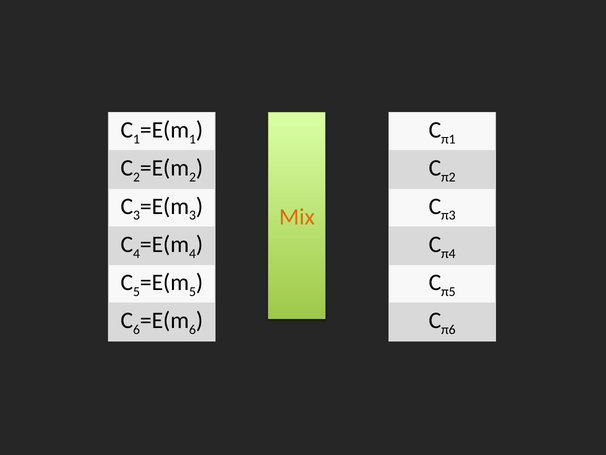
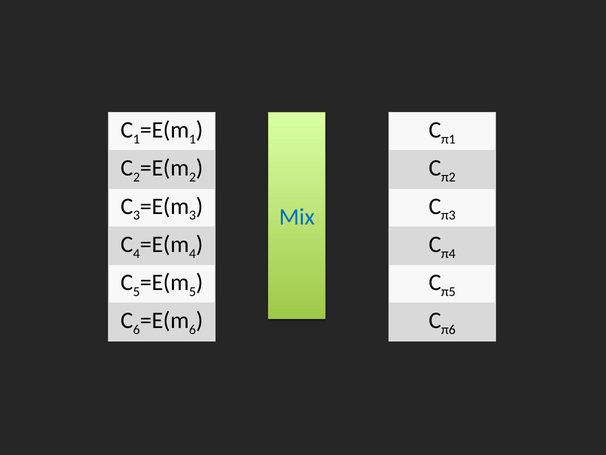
Mix colour: orange -> blue
